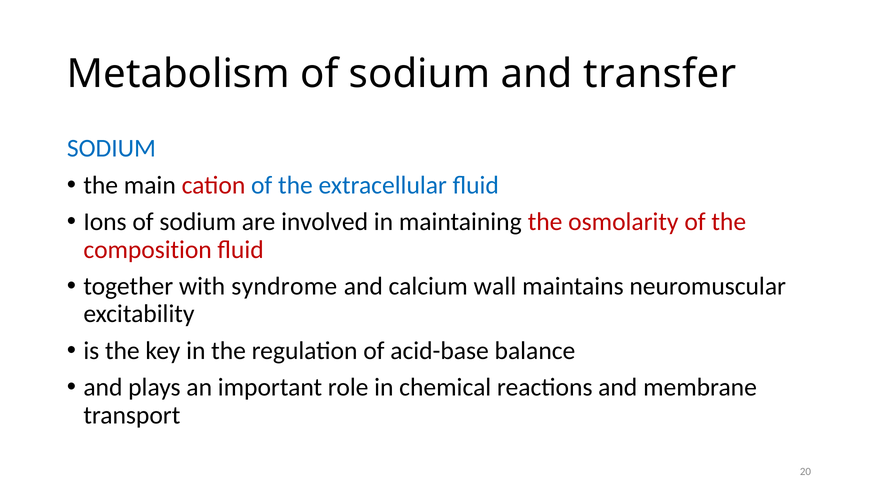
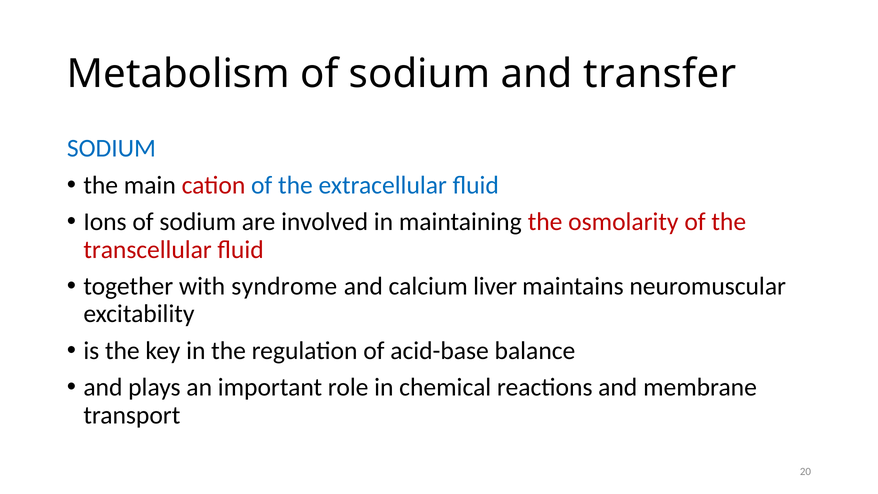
composition: composition -> transcellular
wall: wall -> liver
